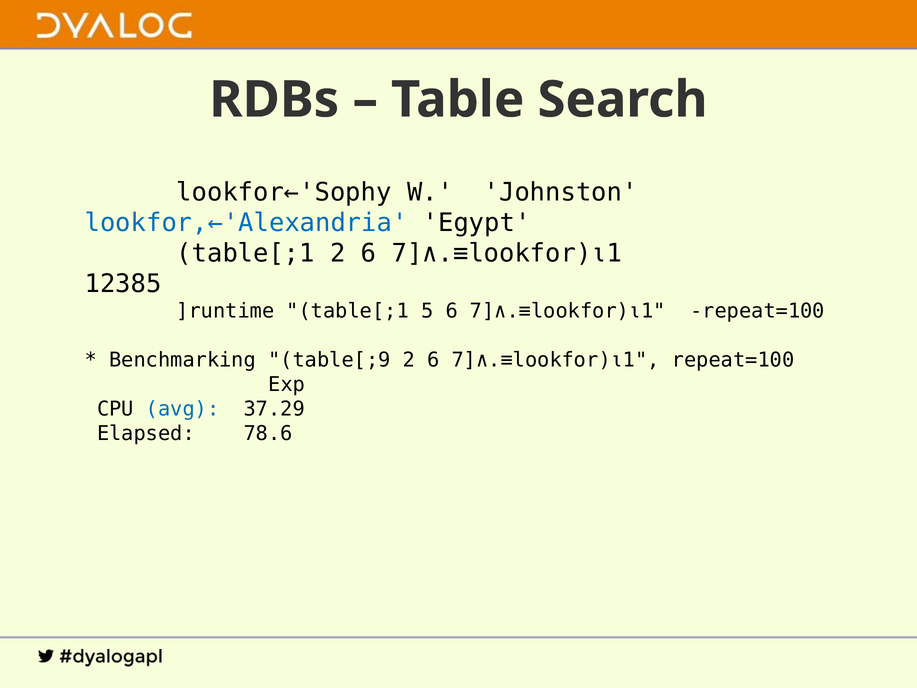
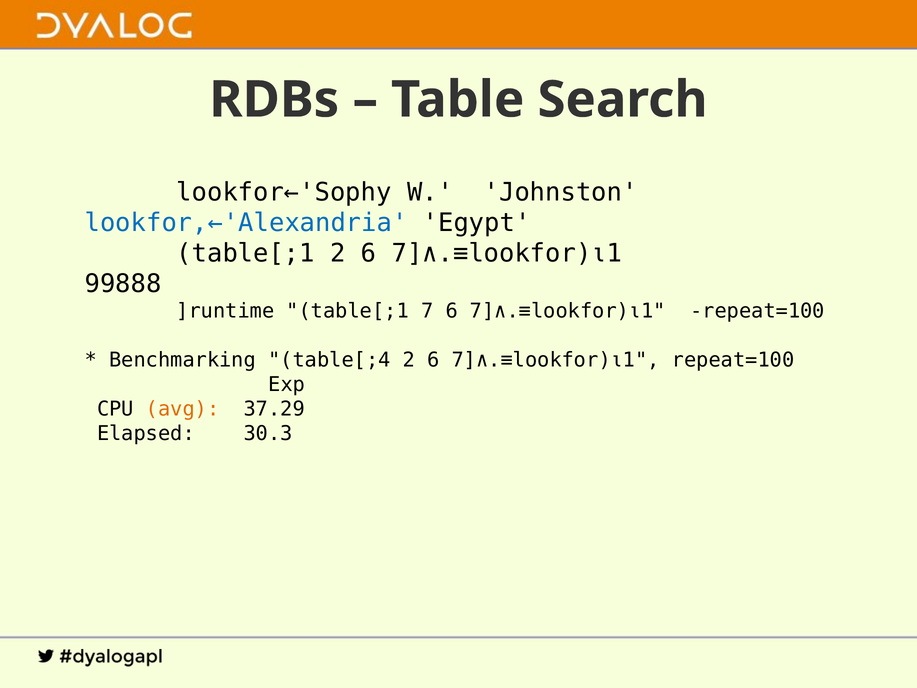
12385: 12385 -> 99888
5: 5 -> 7
table[;9: table[;9 -> table[;4
avg colour: blue -> orange
78.6: 78.6 -> 30.3
